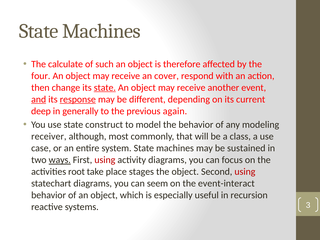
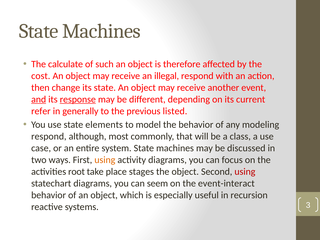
four: four -> cost
cover: cover -> illegal
state at (105, 88) underline: present -> none
deep: deep -> refer
again: again -> listed
construct: construct -> elements
receiver at (49, 136): receiver -> respond
sustained: sustained -> discussed
ways underline: present -> none
using at (105, 160) colour: red -> orange
